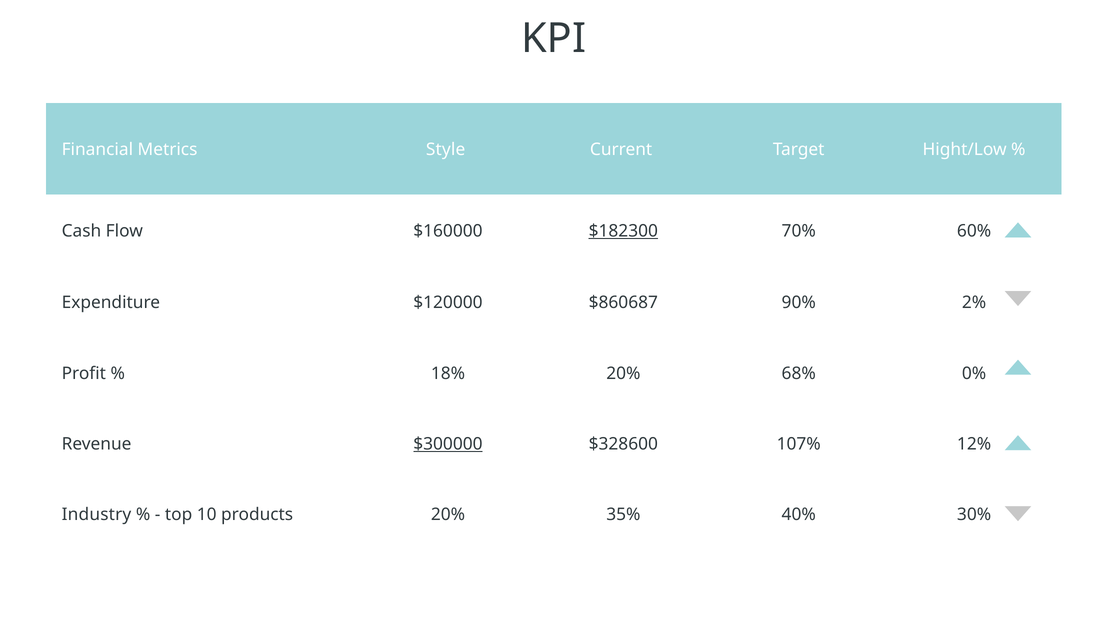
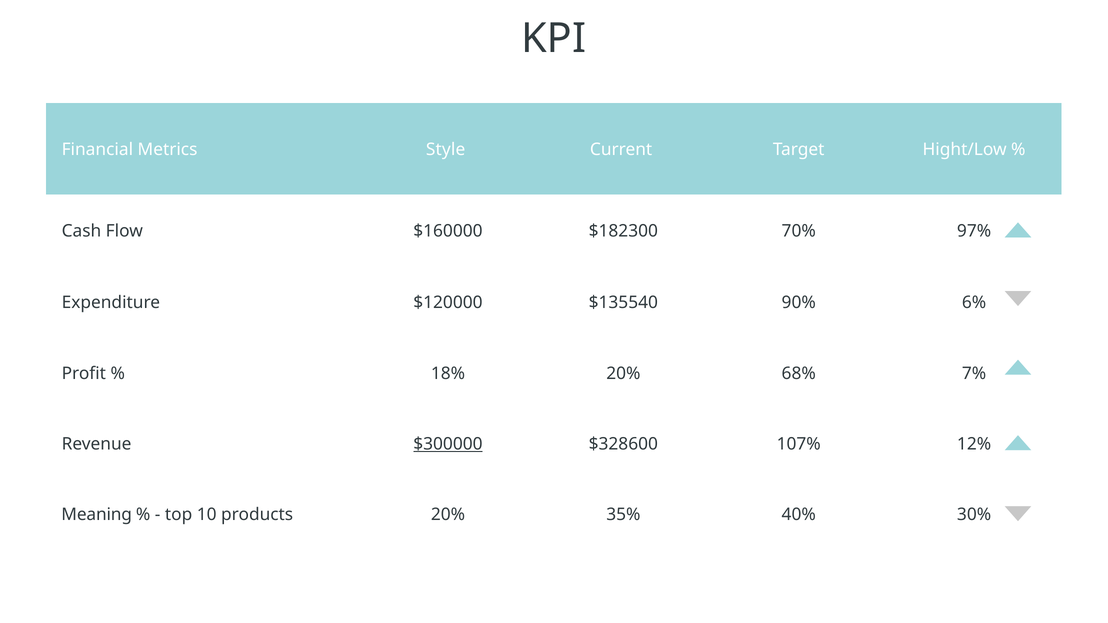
$182300 underline: present -> none
60%: 60% -> 97%
$860687: $860687 -> $135540
2%: 2% -> 6%
0%: 0% -> 7%
Industry: Industry -> Meaning
